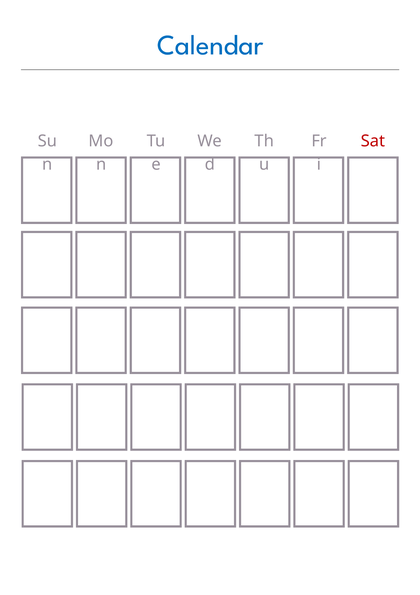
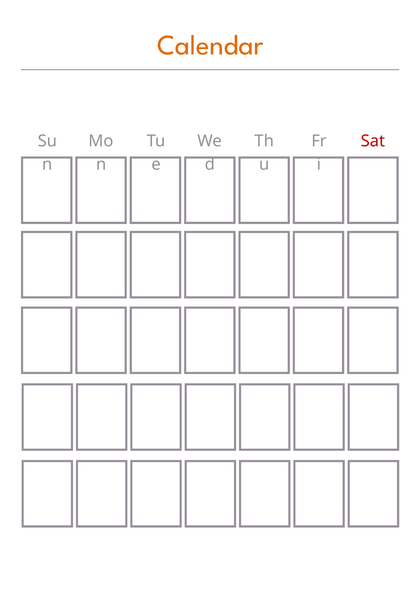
Calendar colour: blue -> orange
